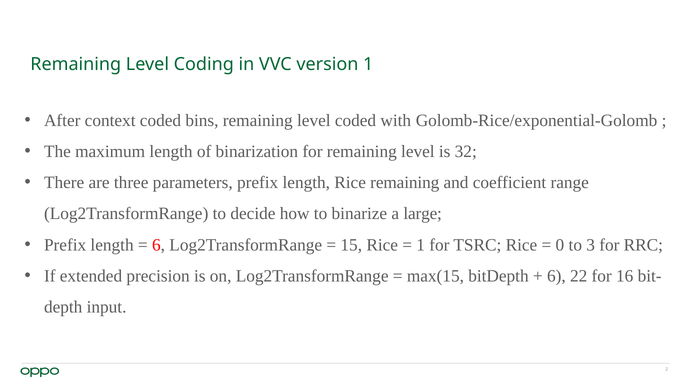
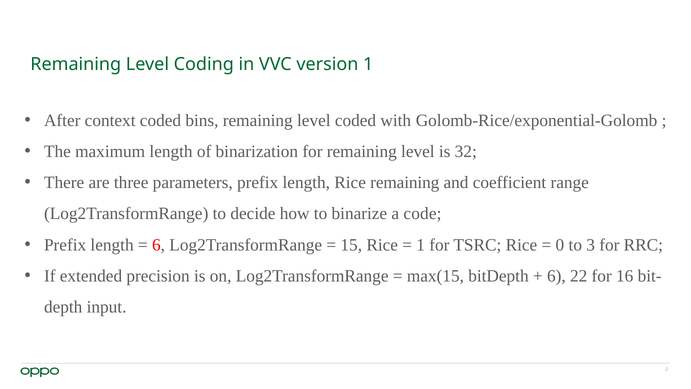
large: large -> code
